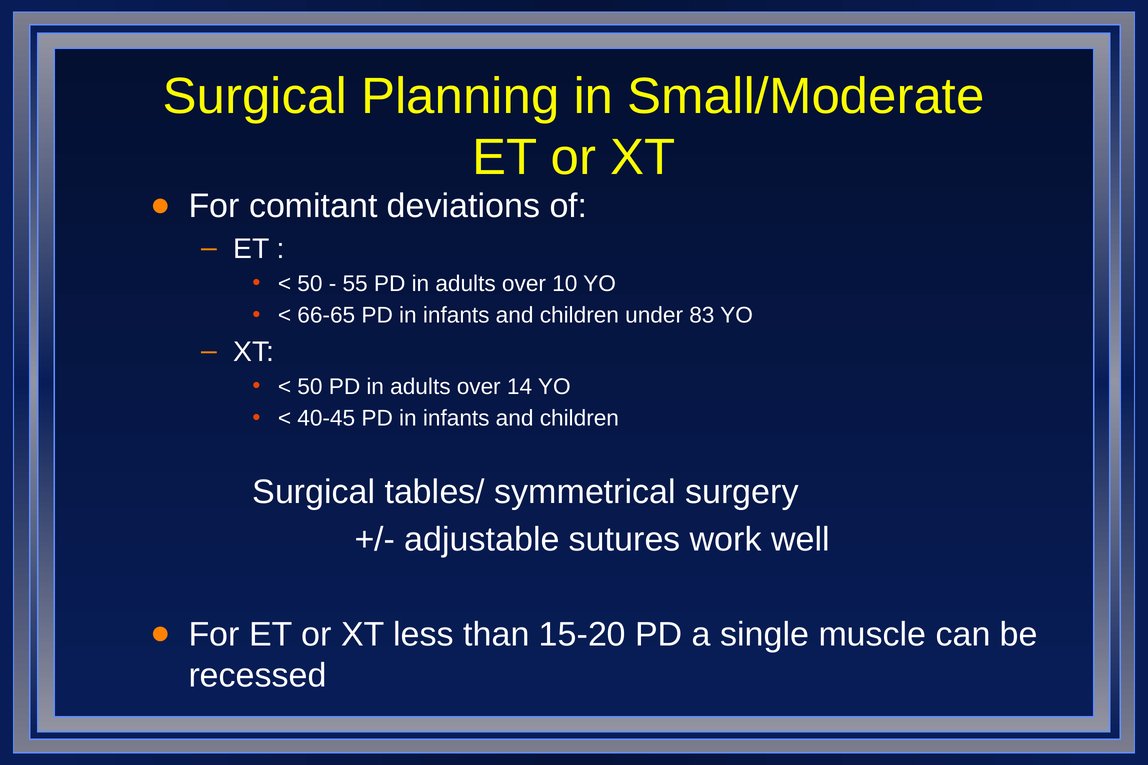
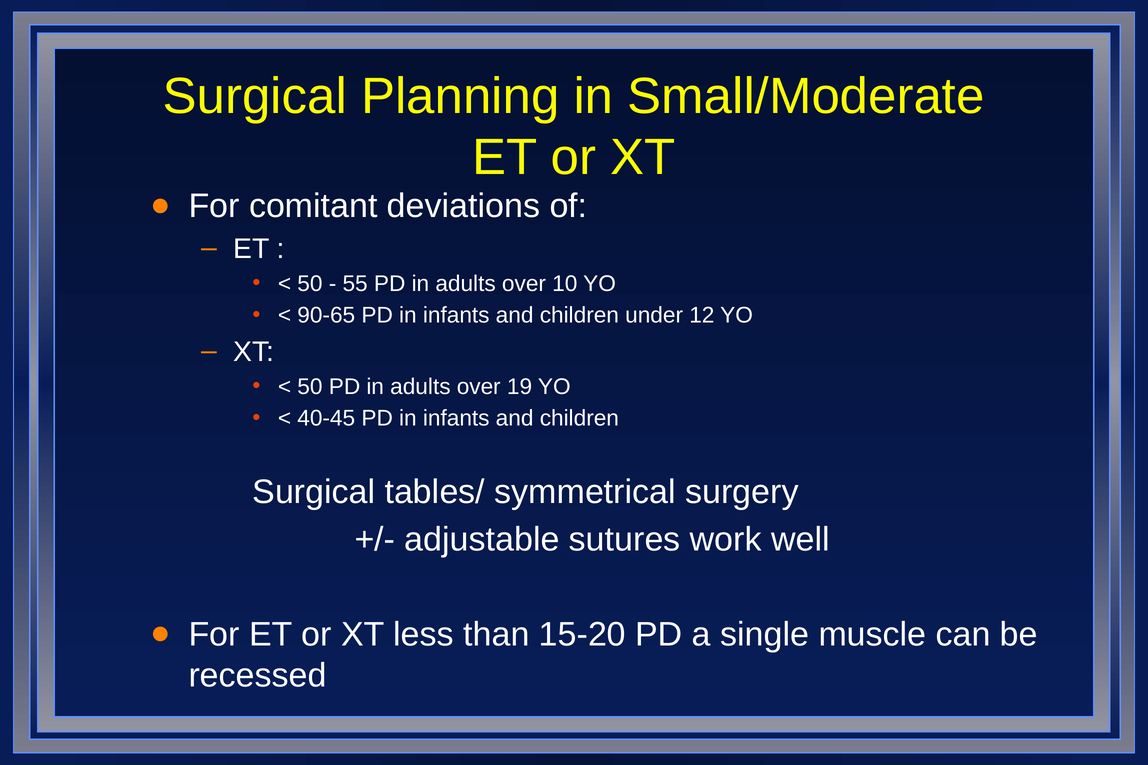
66-65: 66-65 -> 90-65
83: 83 -> 12
14: 14 -> 19
